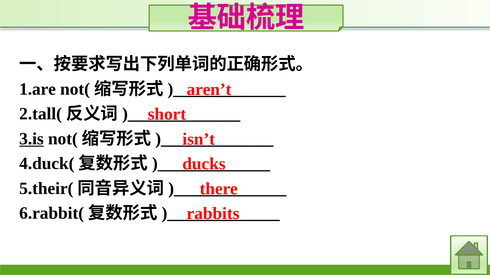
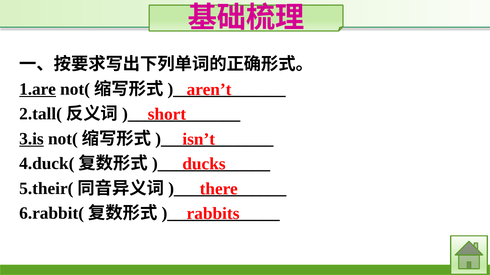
1.are underline: none -> present
